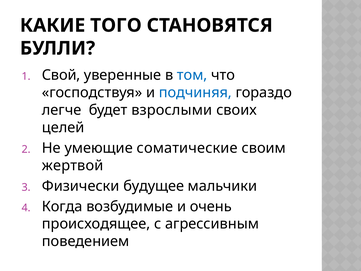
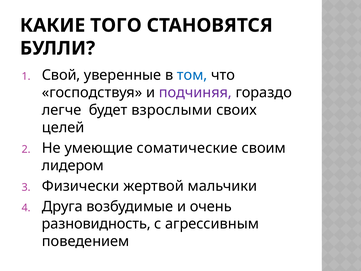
подчиняя colour: blue -> purple
жертвой: жертвой -> лидером
будущее: будущее -> жертвой
Когда: Когда -> Друга
происходящее: происходящее -> разновидность
